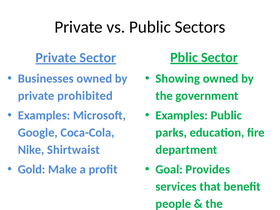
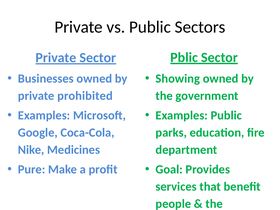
Shirtwaist: Shirtwaist -> Medicines
Gold: Gold -> Pure
